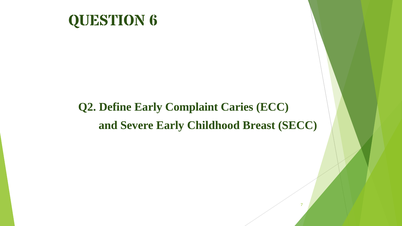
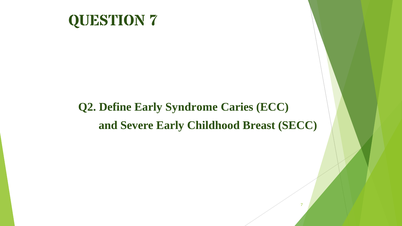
QUESTION 6: 6 -> 7
Complaint: Complaint -> Syndrome
